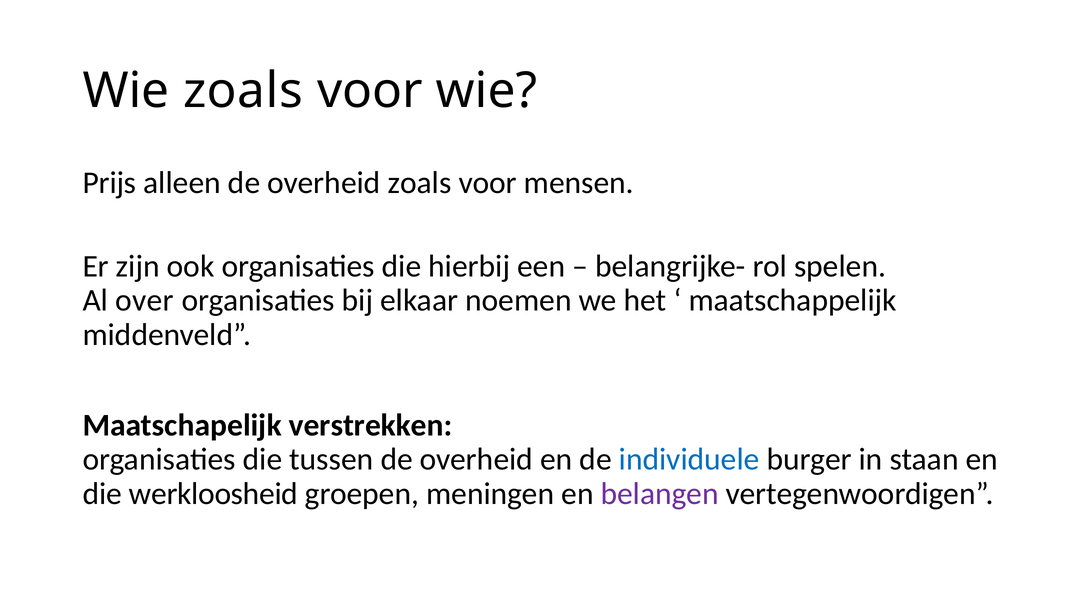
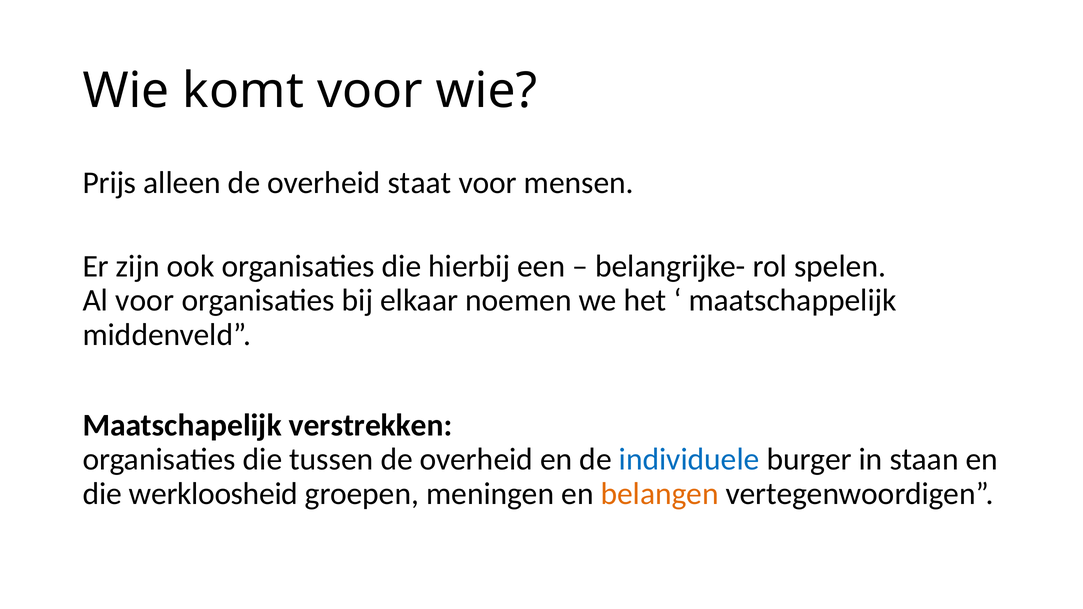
Wie zoals: zoals -> komt
overheid zoals: zoals -> staat
Al over: over -> voor
belangen colour: purple -> orange
